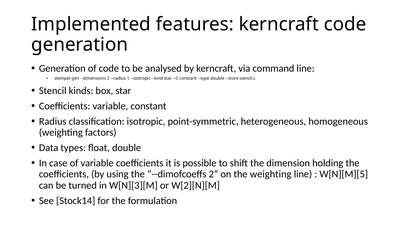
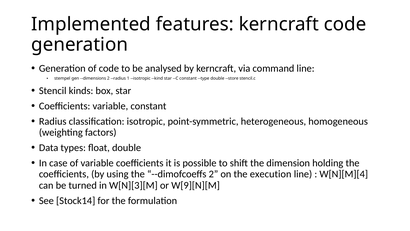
the weighting: weighting -> execution
W[N][M][5: W[N][M][5 -> W[N][M][4
W[2][N][M: W[2][N][M -> W[9][N][M
